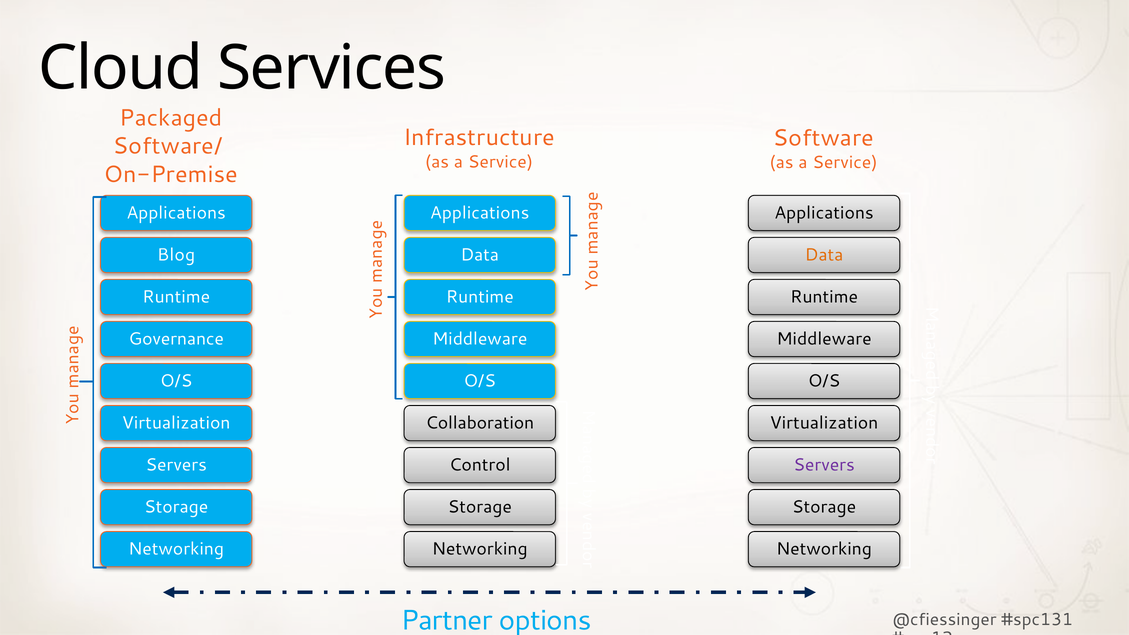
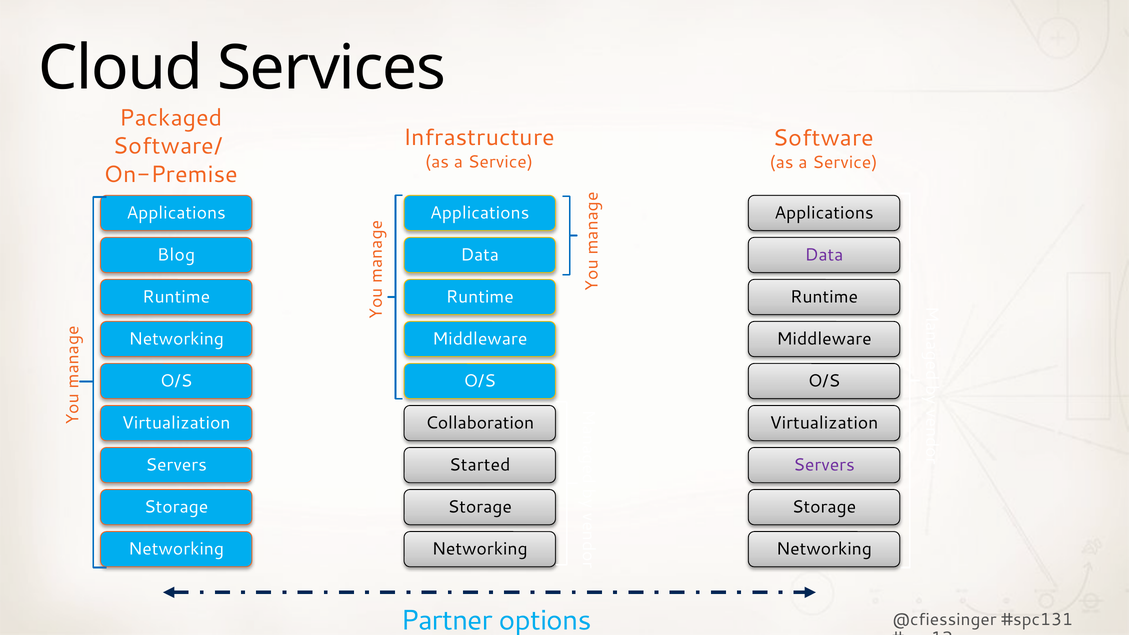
Data at (824, 255) colour: orange -> purple
Governance at (176, 339): Governance -> Networking
Control: Control -> Started
